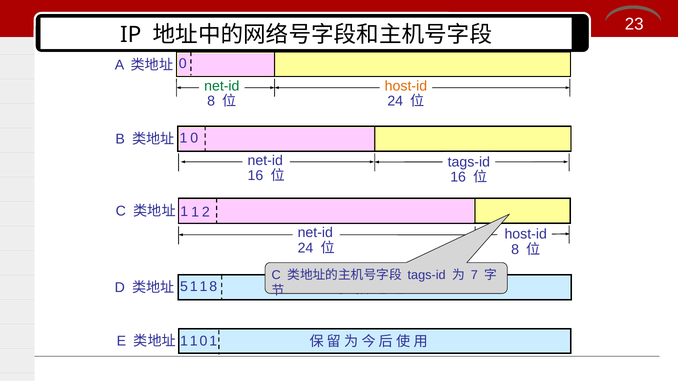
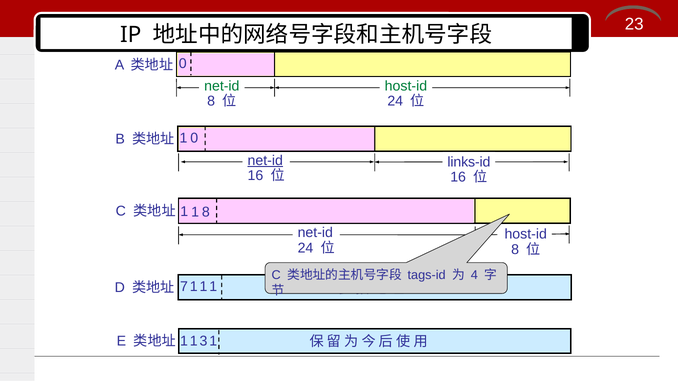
host-id at (406, 86) colour: orange -> green
net-id at (265, 161) underline: none -> present
tags-id at (469, 162): tags-id -> links-id
2 at (206, 212): 2 -> 8
7: 7 -> 4
5: 5 -> 7
1 1 8: 8 -> 1
1 1 0: 0 -> 3
